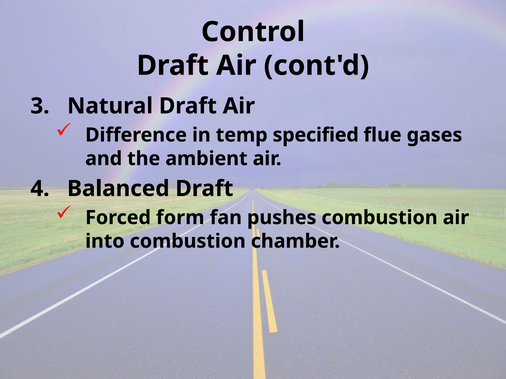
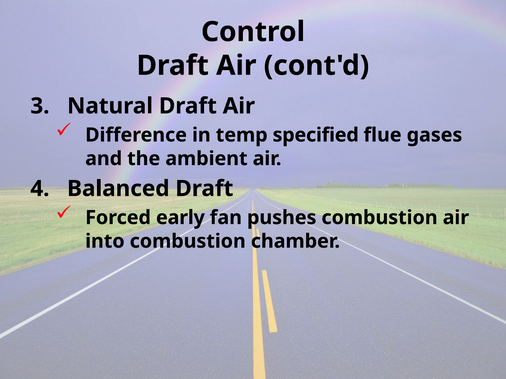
form: form -> early
